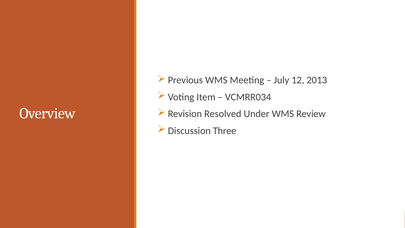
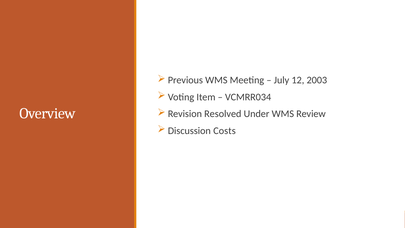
2013: 2013 -> 2003
Three: Three -> Costs
